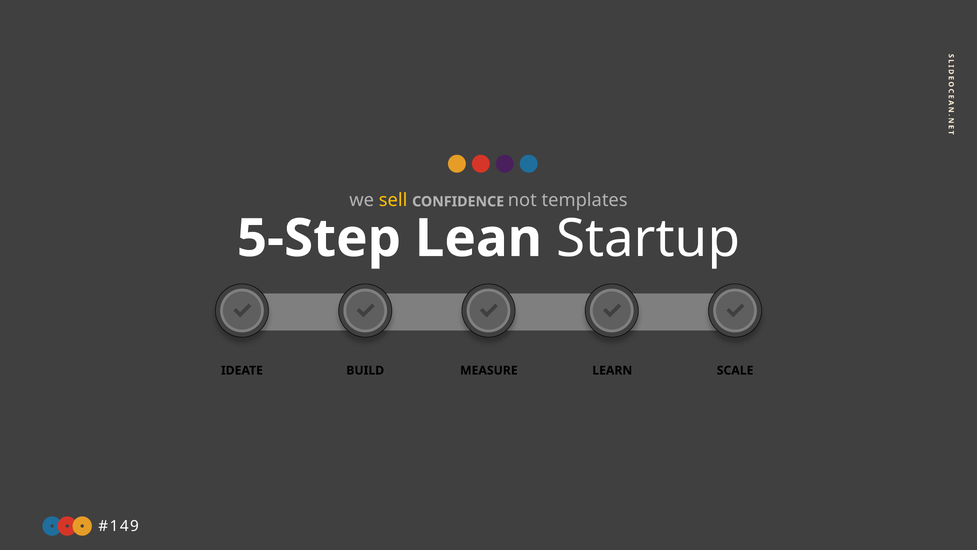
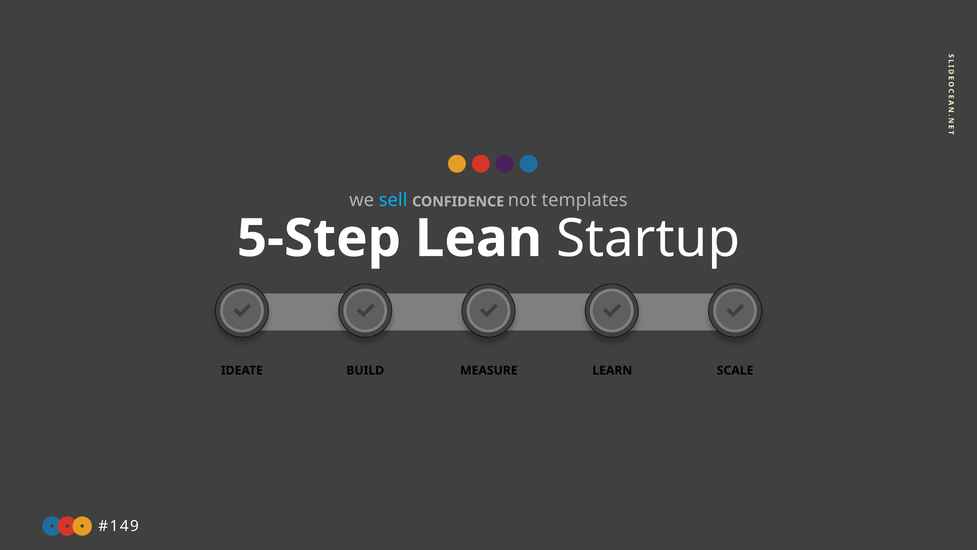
sell colour: yellow -> light blue
